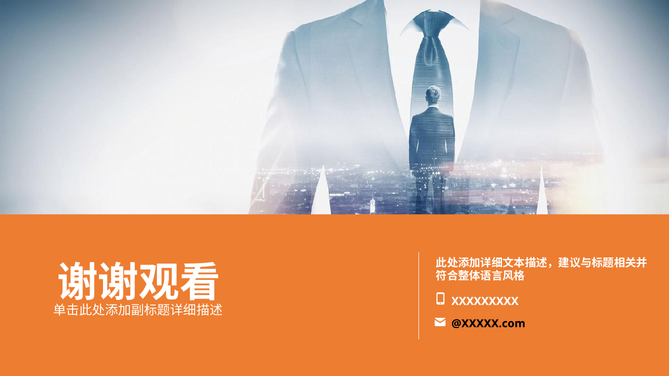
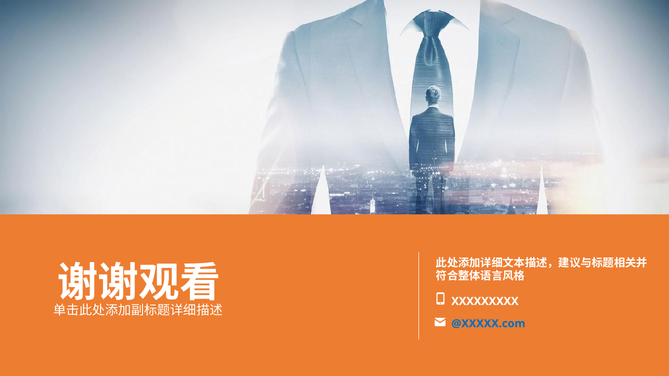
@XXXXX.com colour: black -> blue
